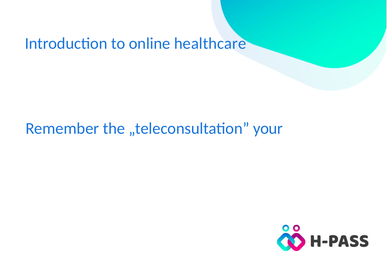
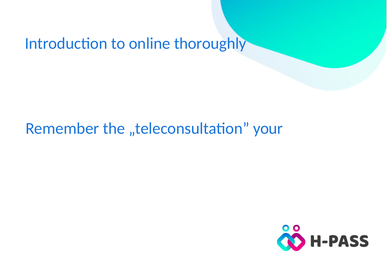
healthcare: healthcare -> thoroughly
